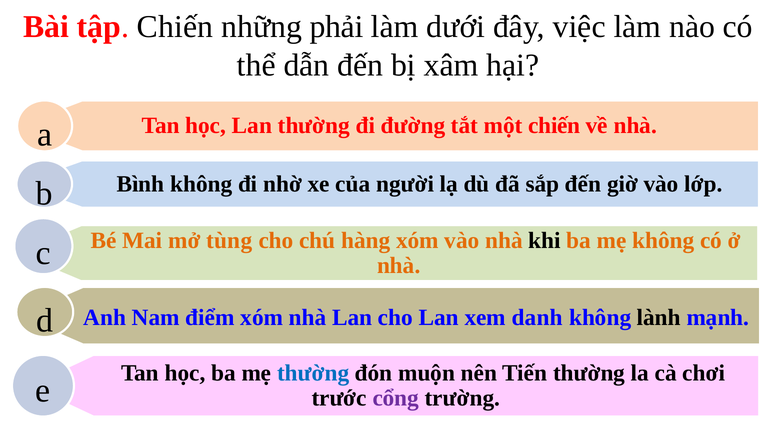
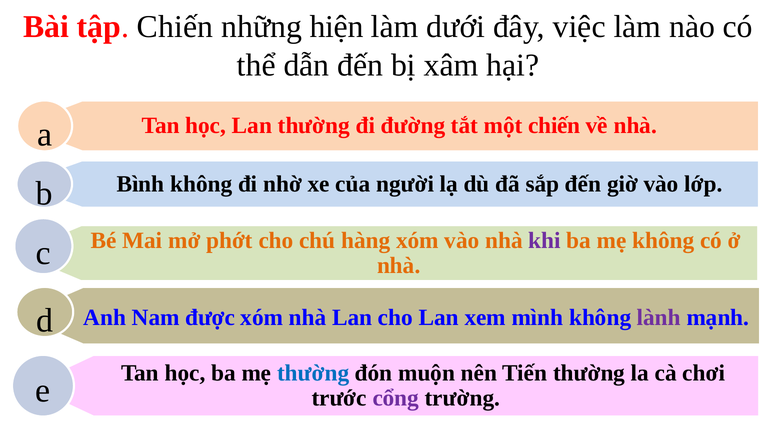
phải: phải -> hiện
tùng: tùng -> phớt
khi colour: black -> purple
điểm: điểm -> được
danh: danh -> mình
lành colour: black -> purple
